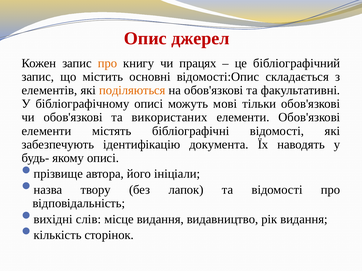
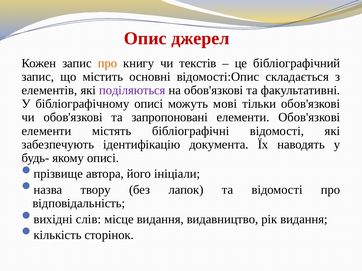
працях: працях -> текстів
поділяються colour: orange -> purple
використаних: використаних -> запропоновані
